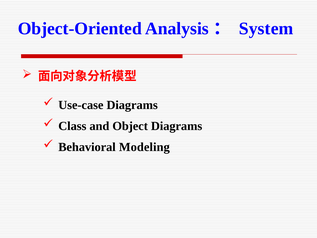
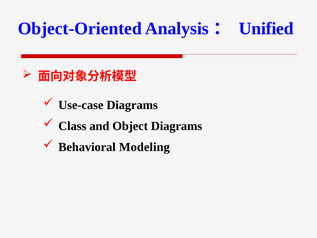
System: System -> Unified
